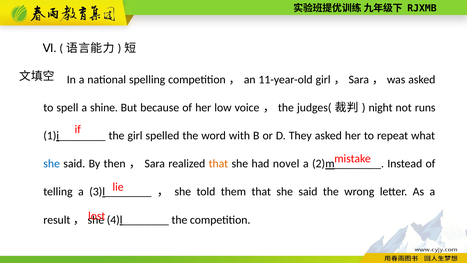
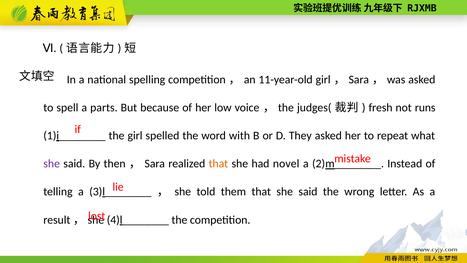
shine: shine -> parts
night: night -> fresh
she at (52, 164) colour: blue -> purple
